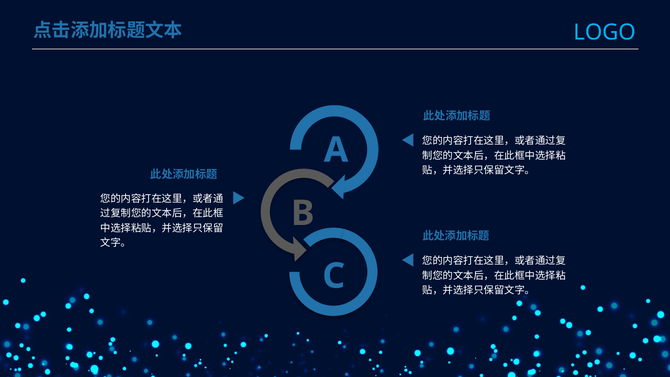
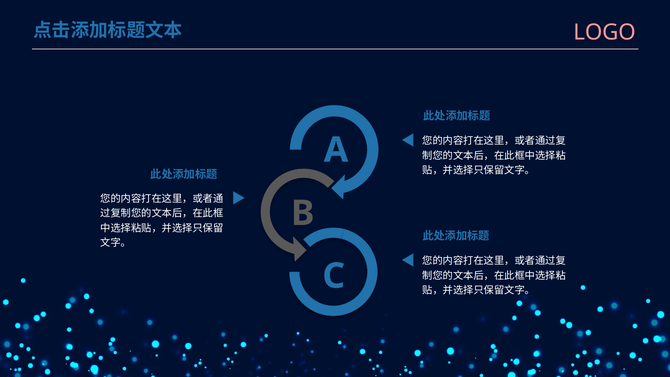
LOGO colour: light blue -> pink
